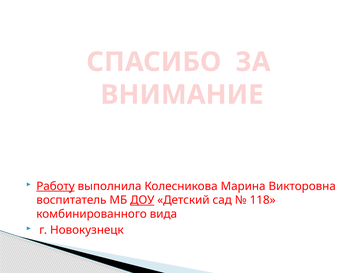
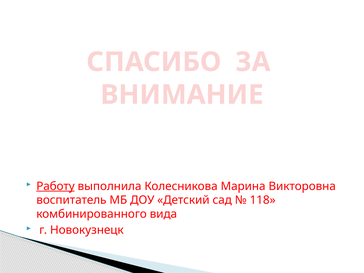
ДОУ underline: present -> none
